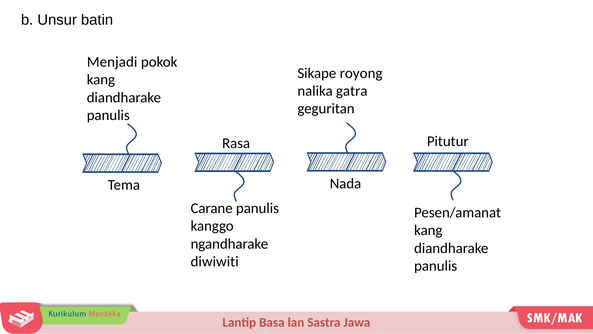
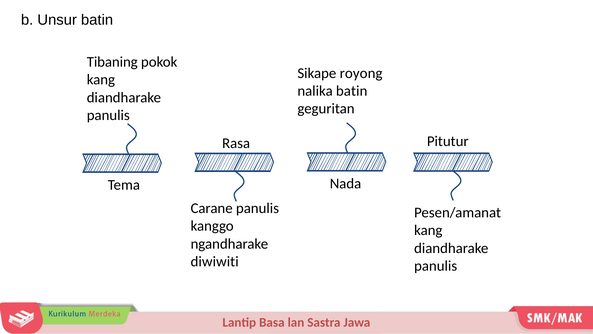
Menjadi: Menjadi -> Tibaning
nalika gatra: gatra -> batin
